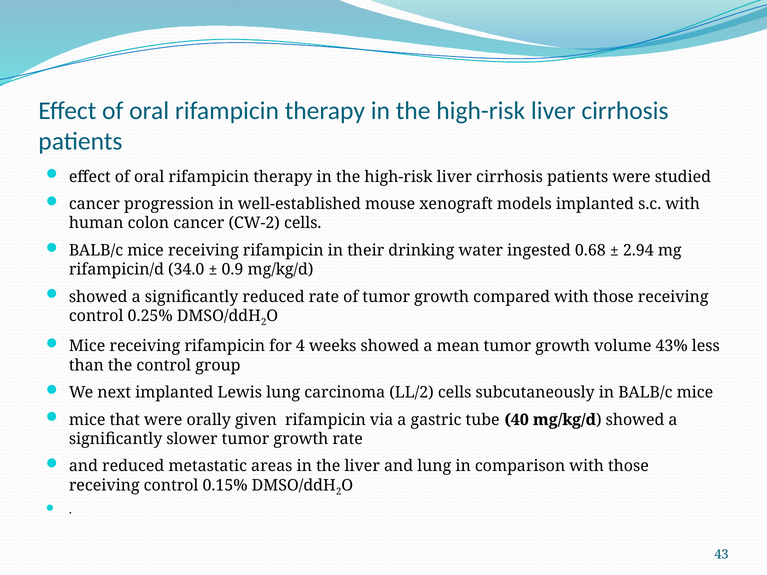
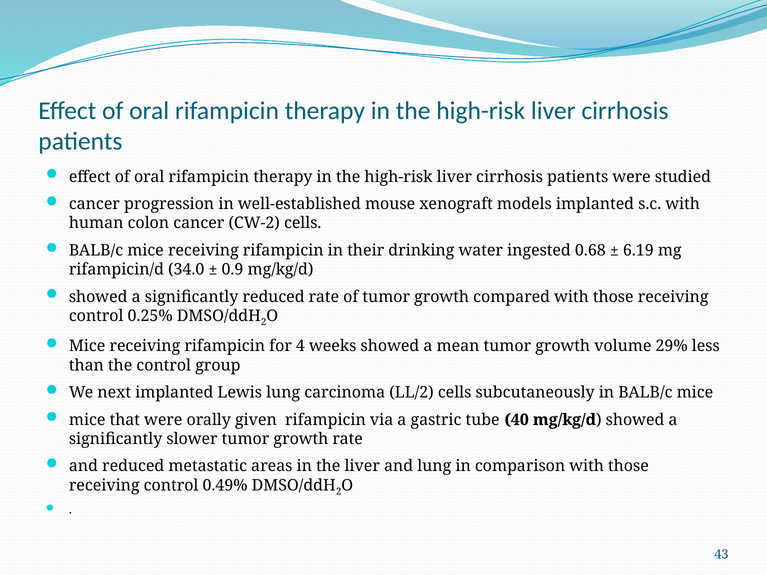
2.94: 2.94 -> 6.19
43%: 43% -> 29%
0.15%: 0.15% -> 0.49%
